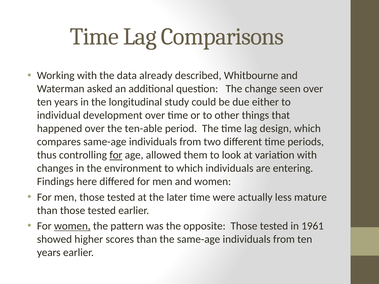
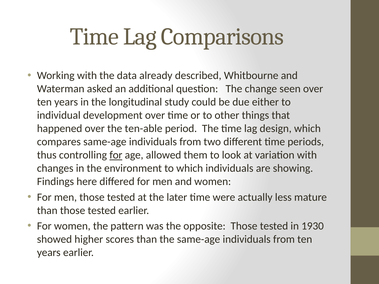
entering: entering -> showing
women at (72, 226) underline: present -> none
1961: 1961 -> 1930
